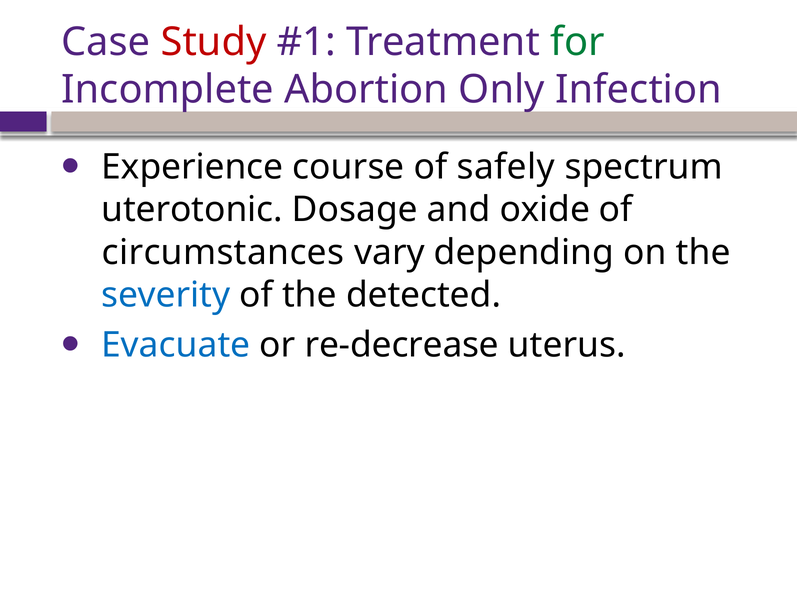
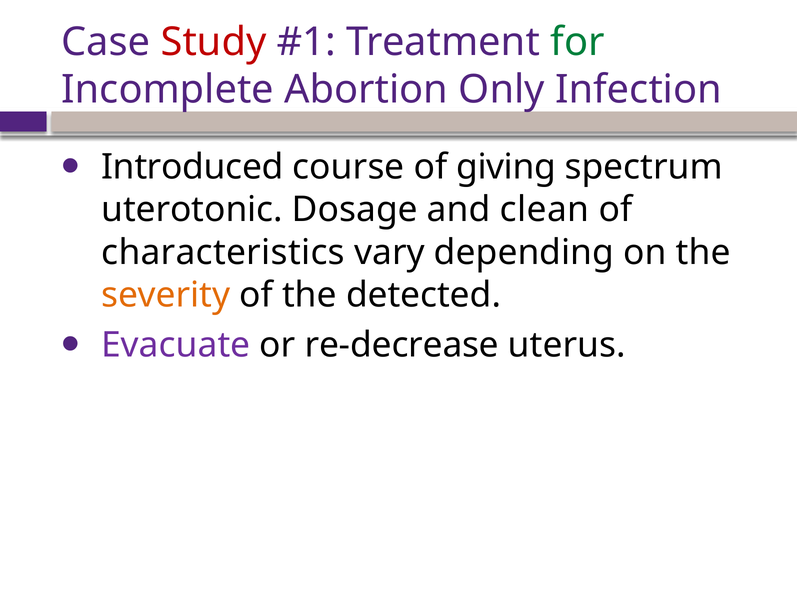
Experience: Experience -> Introduced
safely: safely -> giving
oxide: oxide -> clean
circumstances: circumstances -> characteristics
severity colour: blue -> orange
Evacuate colour: blue -> purple
